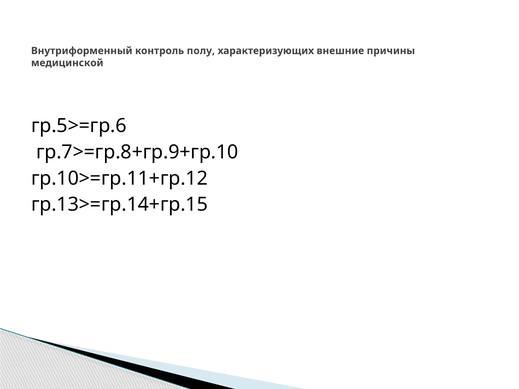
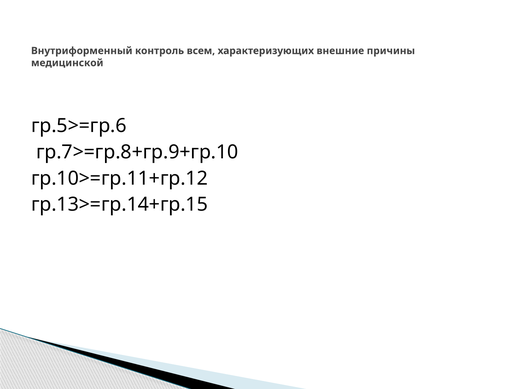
полу: полу -> всем
